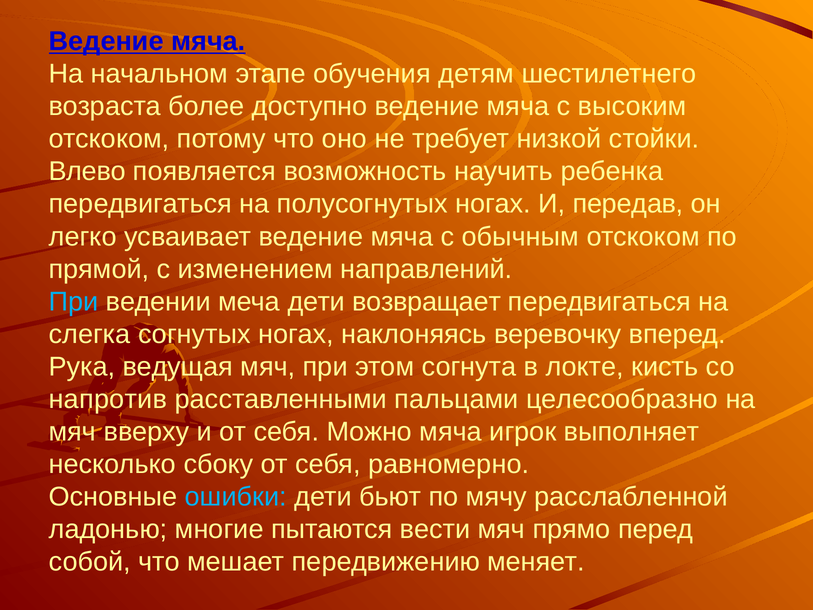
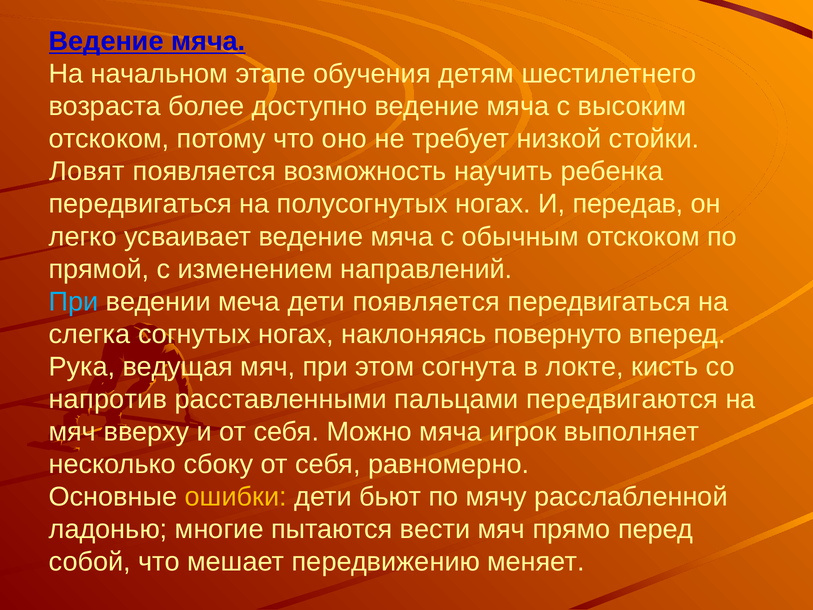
Влево: Влево -> Ловят
дети возвращает: возвращает -> появляется
веревочку: веревочку -> повернуто
целесообразно: целесообразно -> передвигаются
ошибки colour: light blue -> yellow
